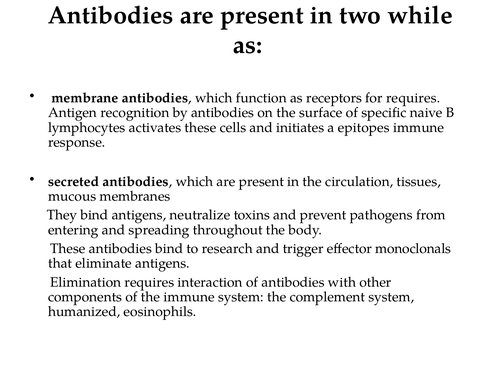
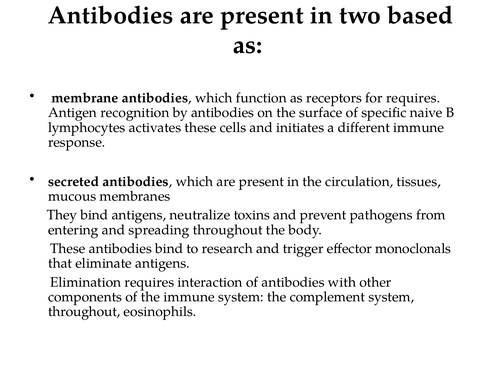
while: while -> based
epitopes: epitopes -> different
humanized at (84, 312): humanized -> throughout
